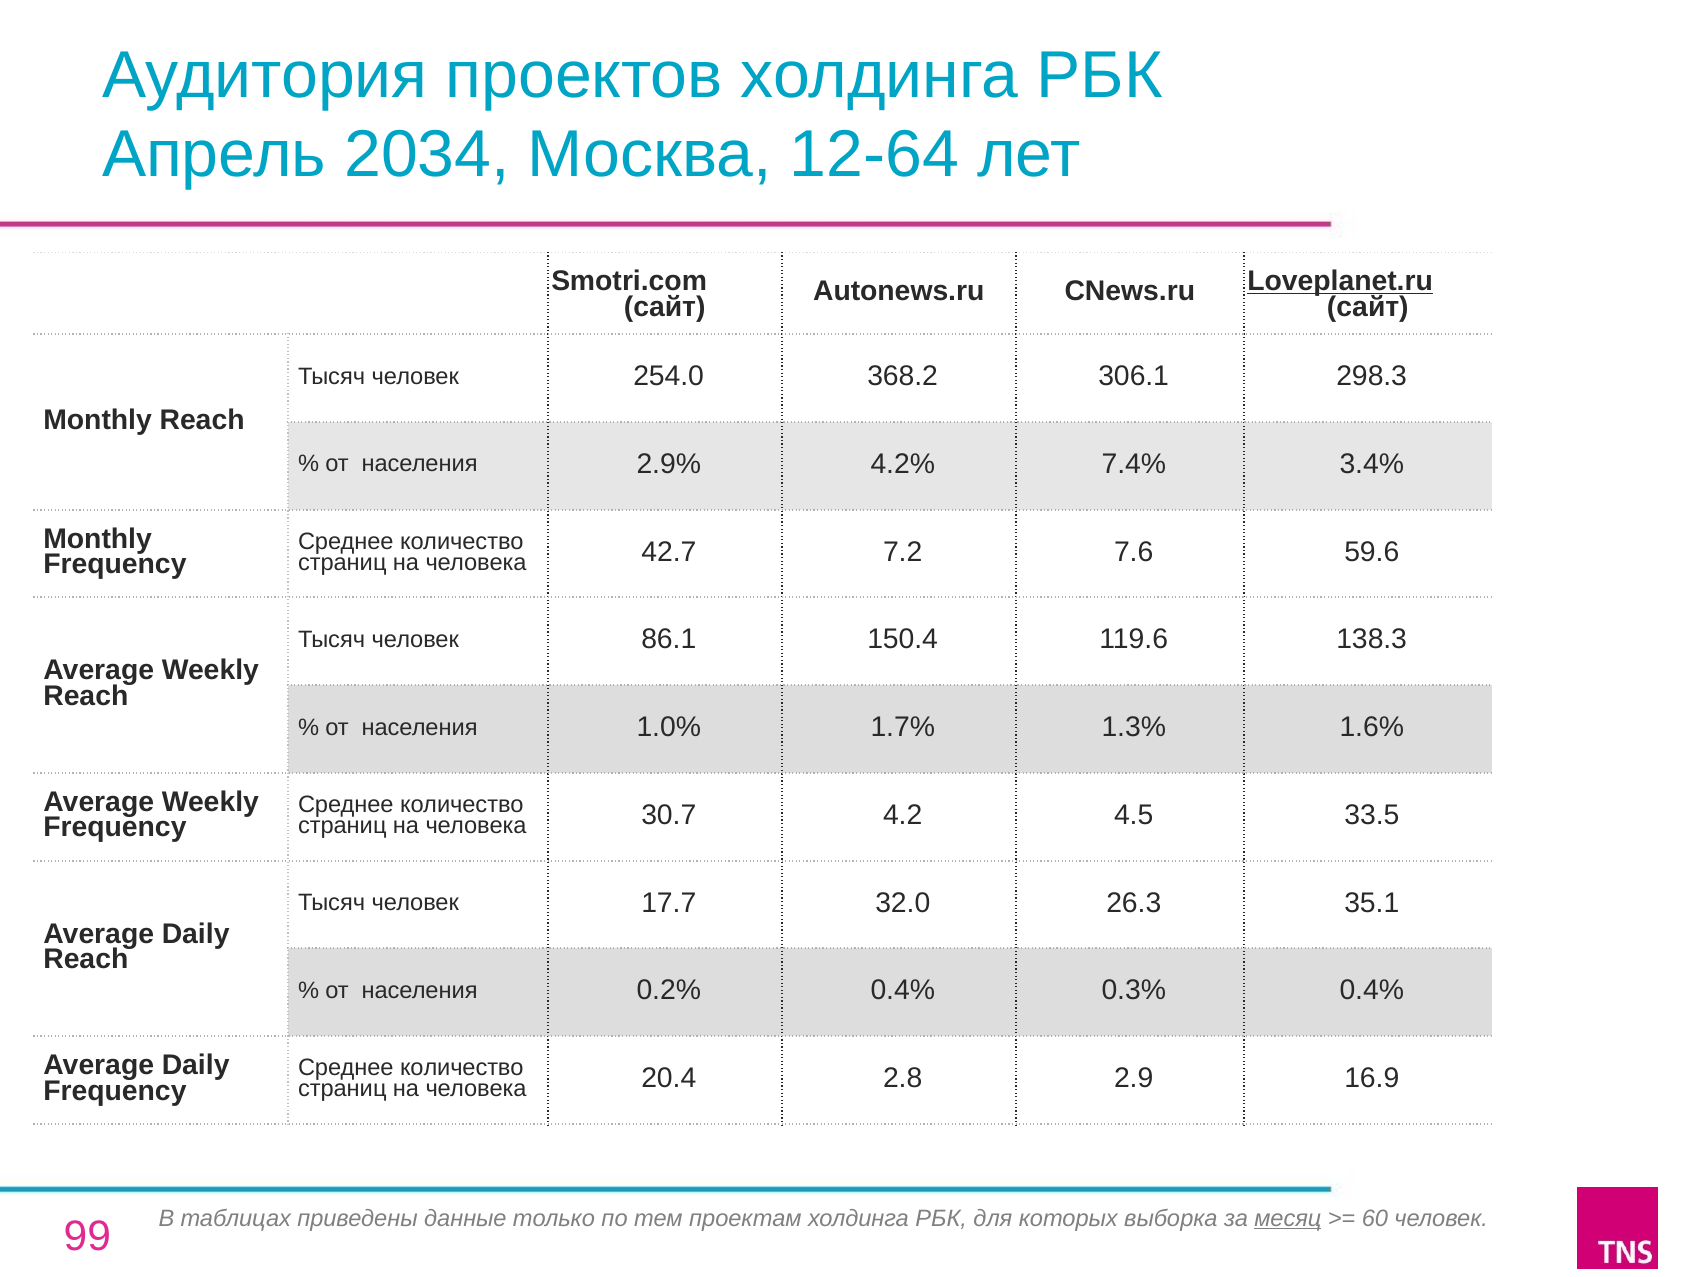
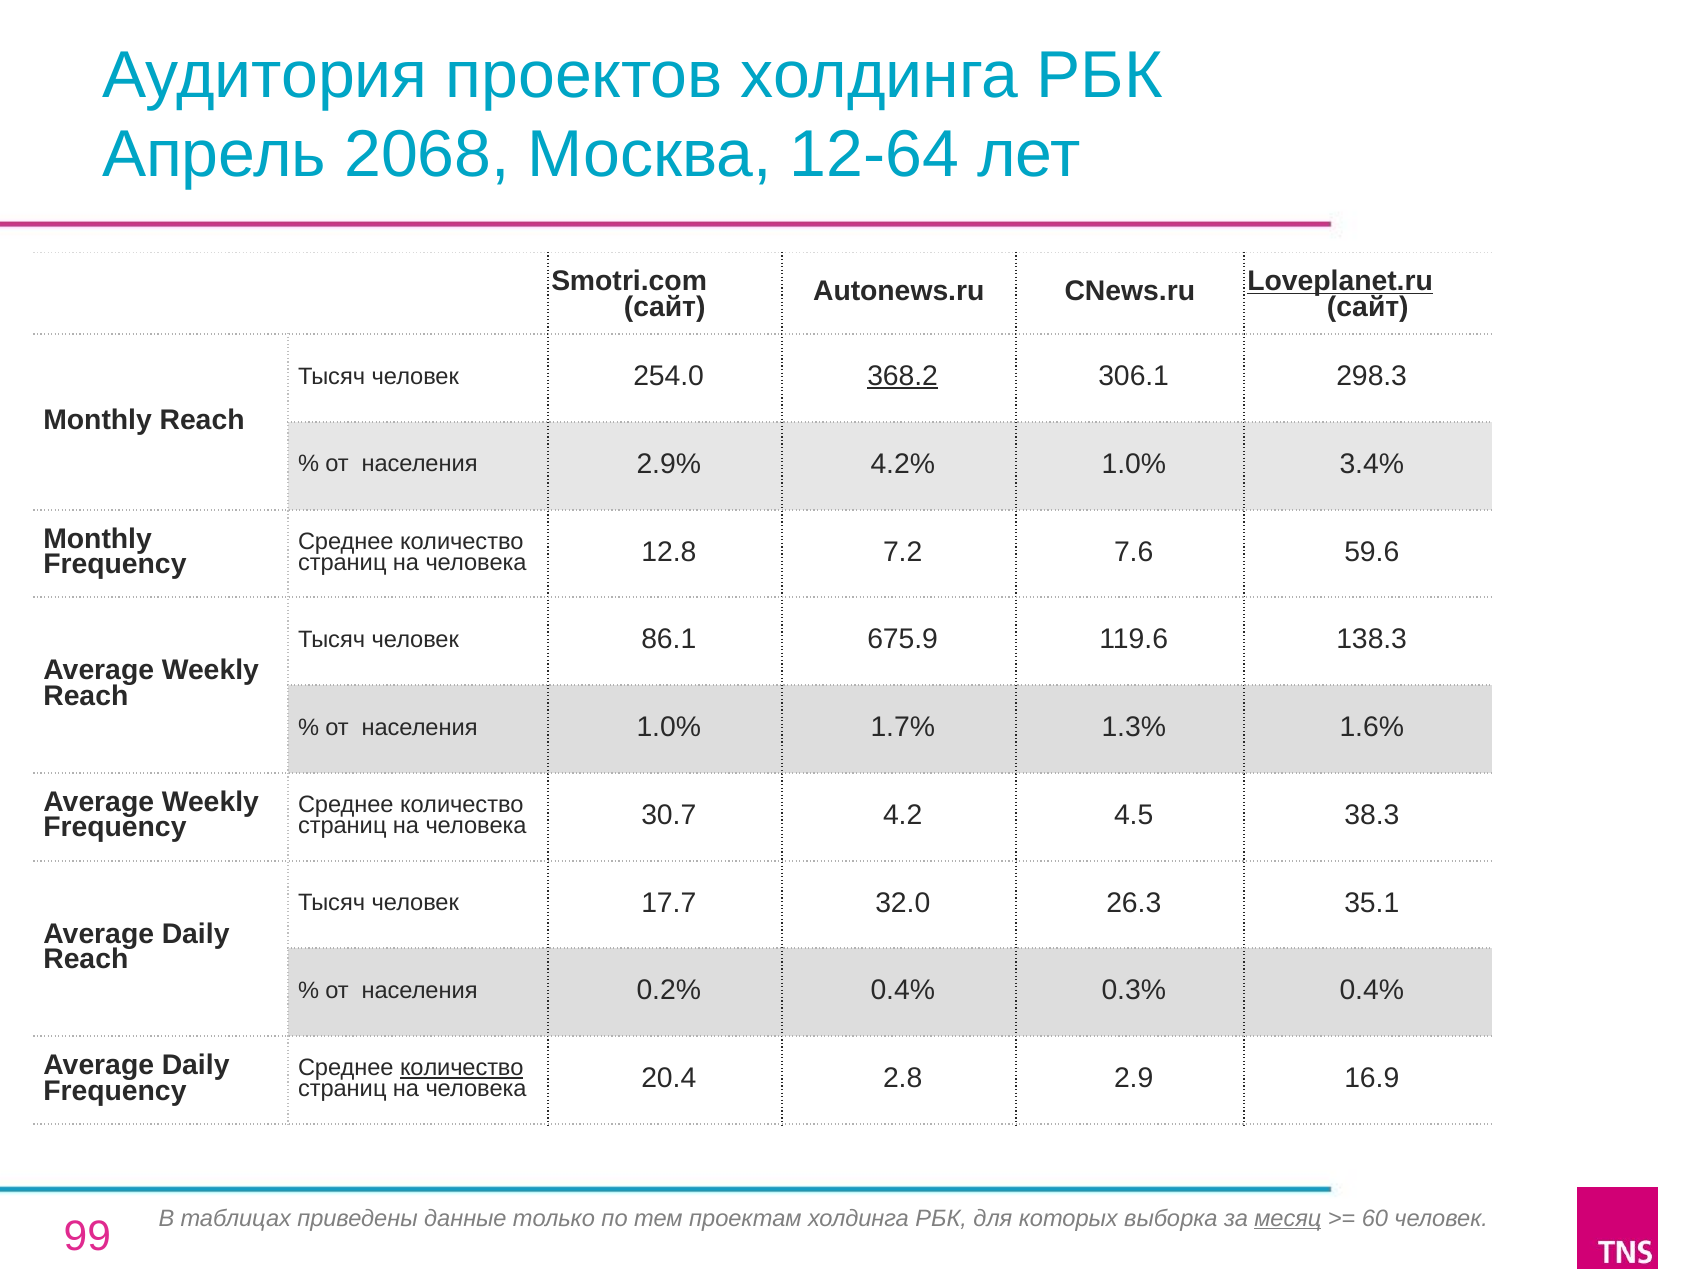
2034: 2034 -> 2068
368.2 underline: none -> present
4.2% 7.4%: 7.4% -> 1.0%
42.7: 42.7 -> 12.8
150.4: 150.4 -> 675.9
33.5: 33.5 -> 38.3
количество at (462, 1067) underline: none -> present
